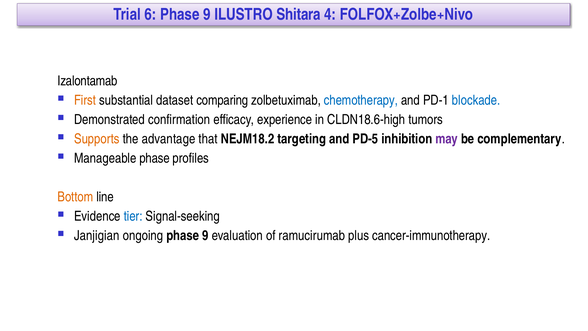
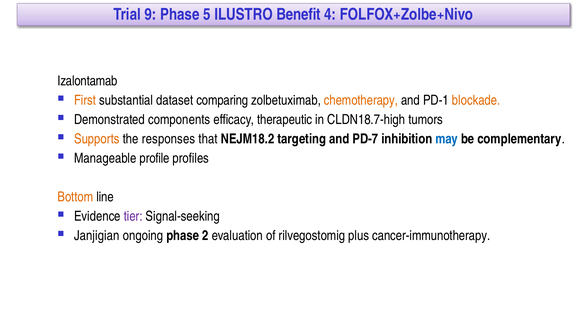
6: 6 -> 9
9 at (207, 14): 9 -> 5
Shitara: Shitara -> Benefit
chemotherapy colour: blue -> orange
blockade colour: blue -> orange
confirmation: confirmation -> components
experience: experience -> therapeutic
CLDN18.6-high: CLDN18.6-high -> CLDN18.7-high
advantage: advantage -> responses
PD-5: PD-5 -> PD-7
may colour: purple -> blue
Manageable phase: phase -> profile
tier colour: blue -> purple
ongoing phase 9: 9 -> 2
ramucirumab: ramucirumab -> rilvegostomig
